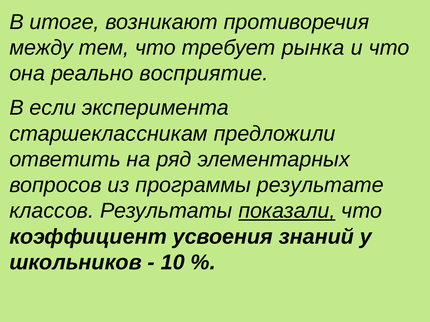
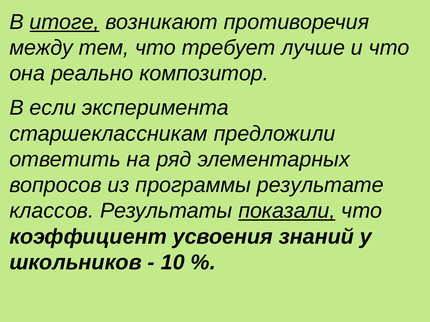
итоге underline: none -> present
рынка: рынка -> лучше
восприятие: восприятие -> композитор
